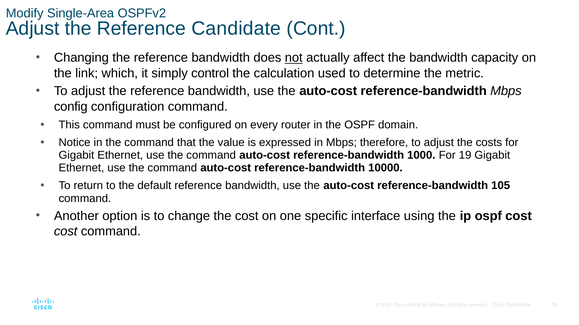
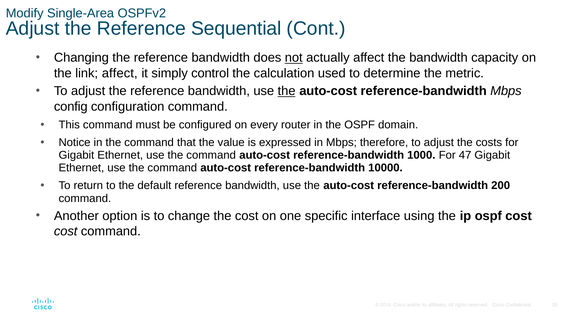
Candidate: Candidate -> Sequential
link which: which -> affect
the at (287, 91) underline: none -> present
19: 19 -> 47
105: 105 -> 200
